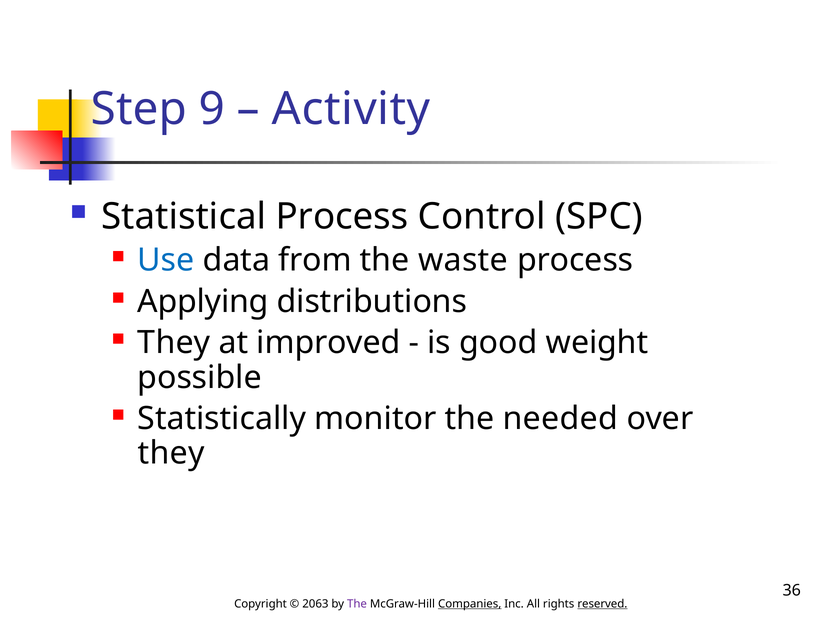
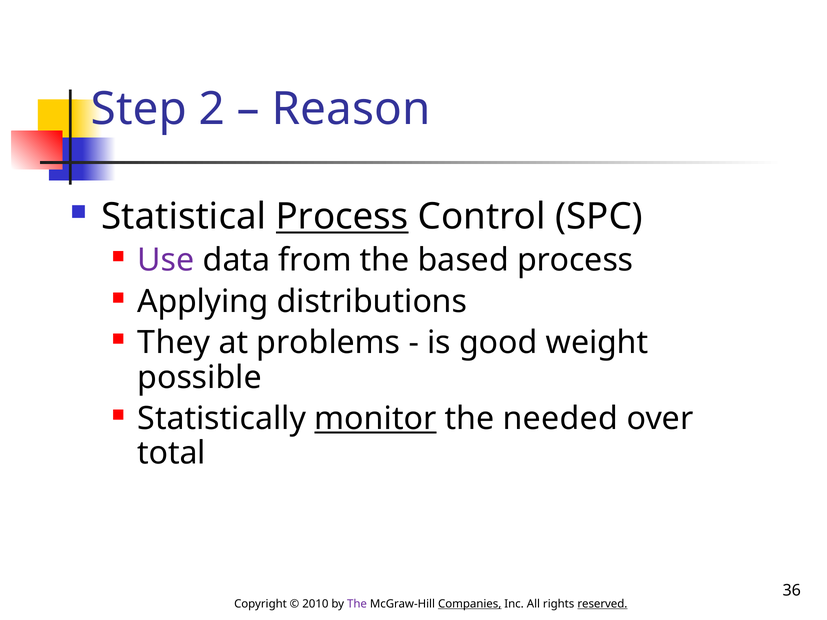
9: 9 -> 2
Activity: Activity -> Reason
Process at (342, 217) underline: none -> present
Use colour: blue -> purple
waste: waste -> based
improved: improved -> problems
monitor underline: none -> present
they at (171, 454): they -> total
2063: 2063 -> 2010
